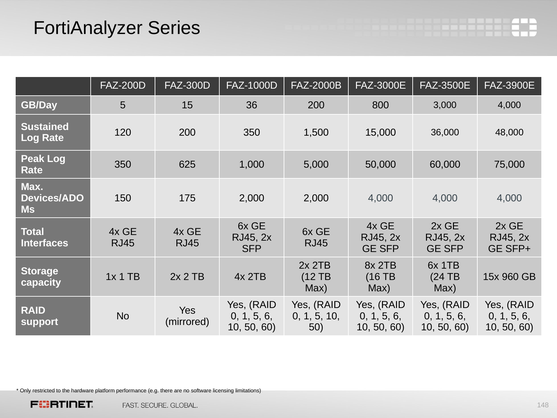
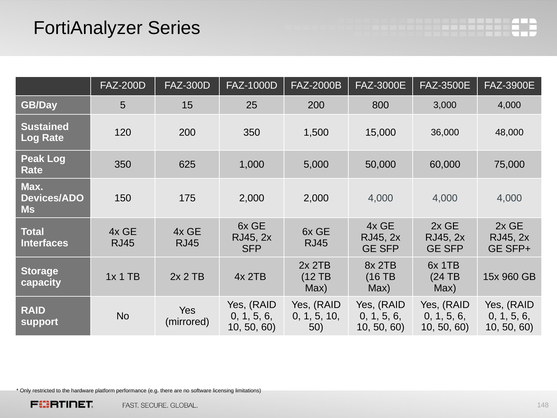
36: 36 -> 25
